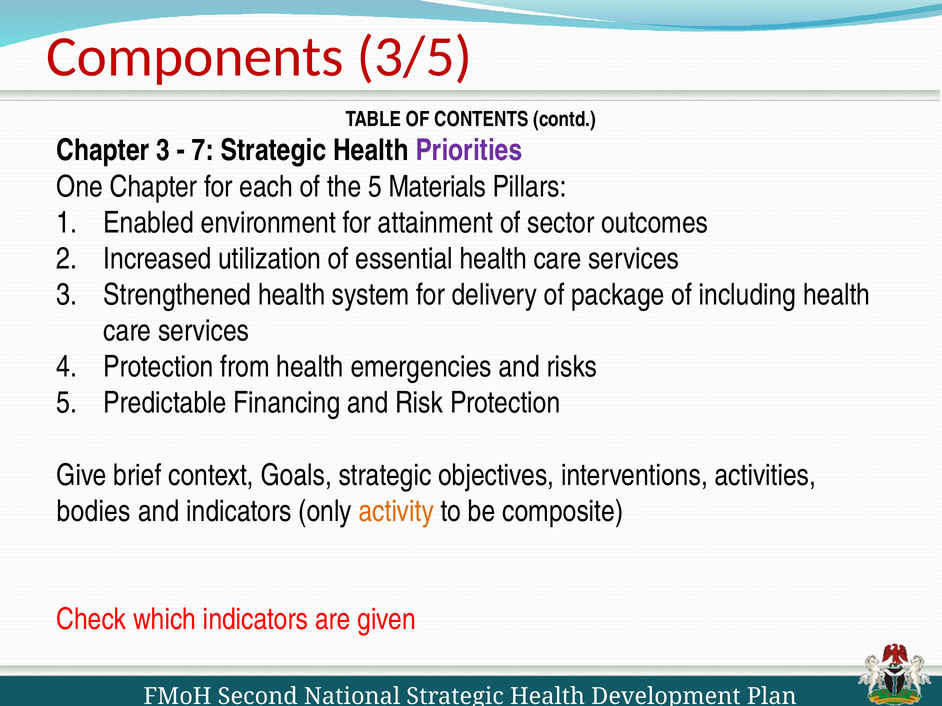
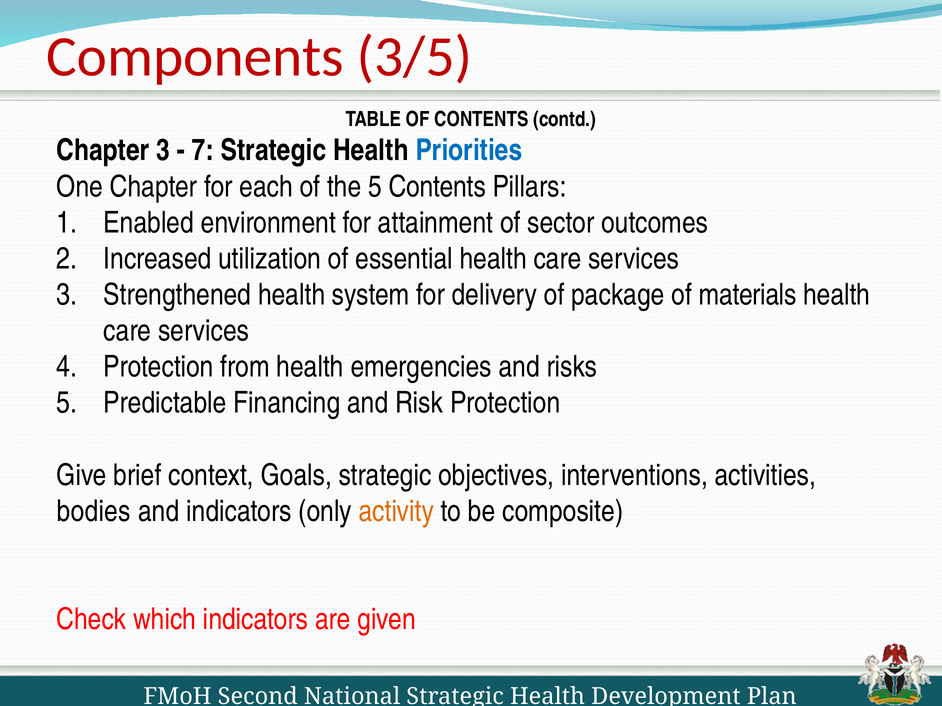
Priorities colour: purple -> blue
5 Materials: Materials -> Contents
including: including -> materials
